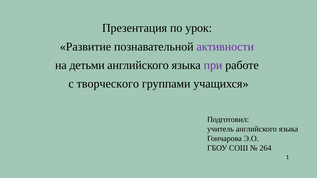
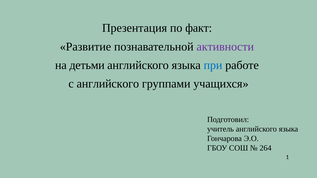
урок: урок -> факт
при colour: purple -> blue
с творческого: творческого -> английского
